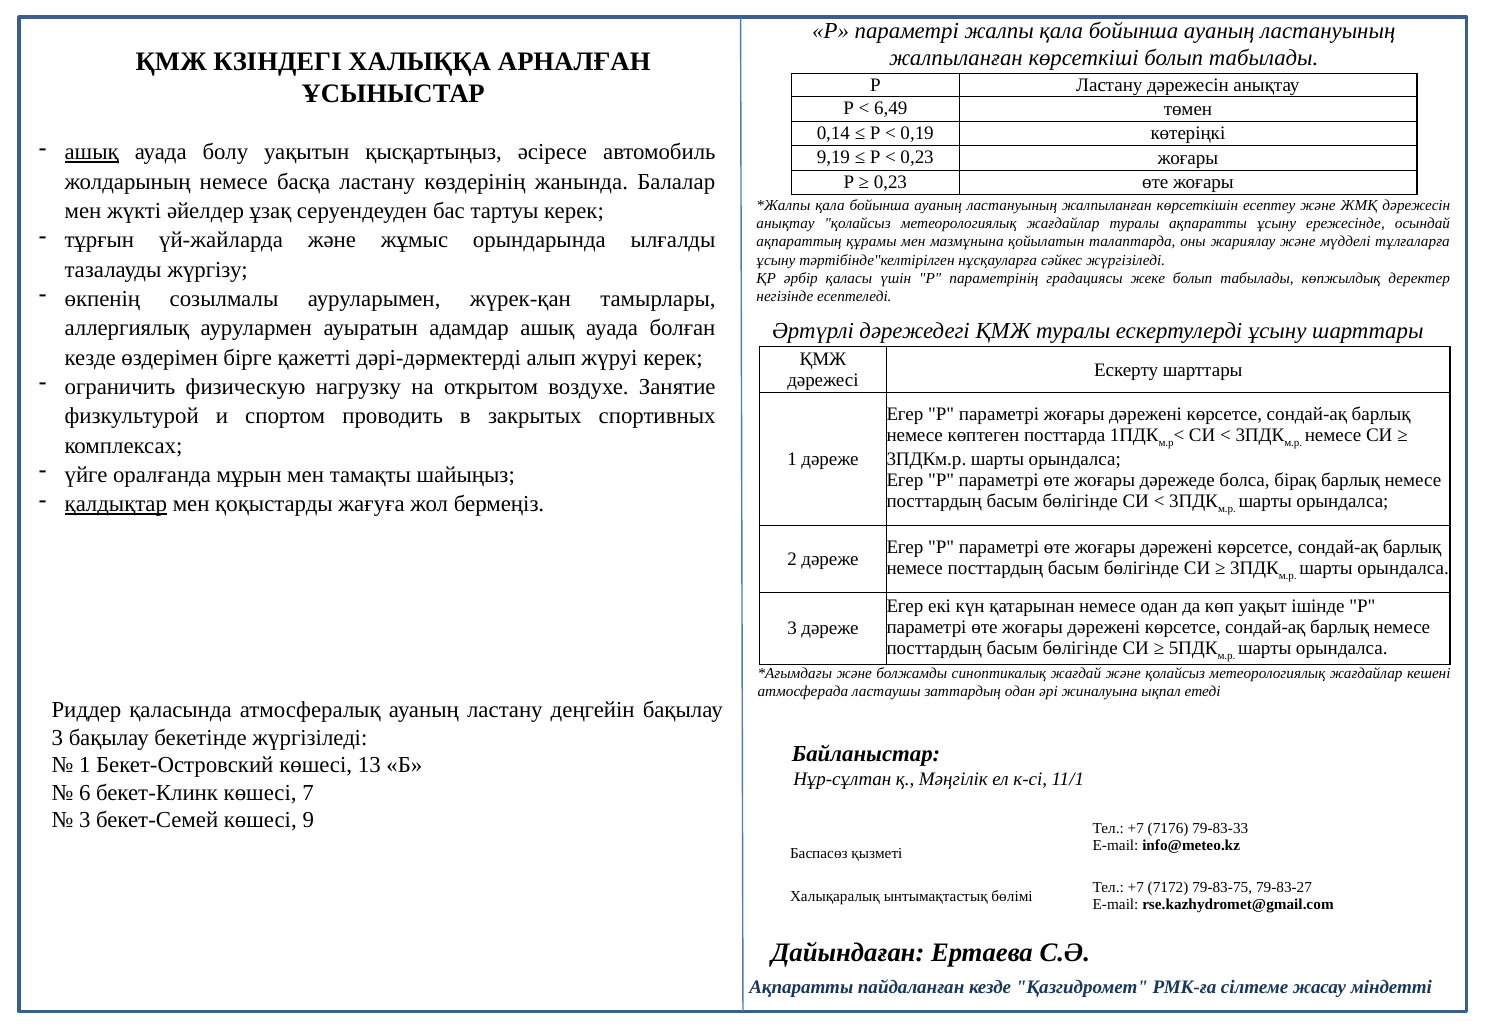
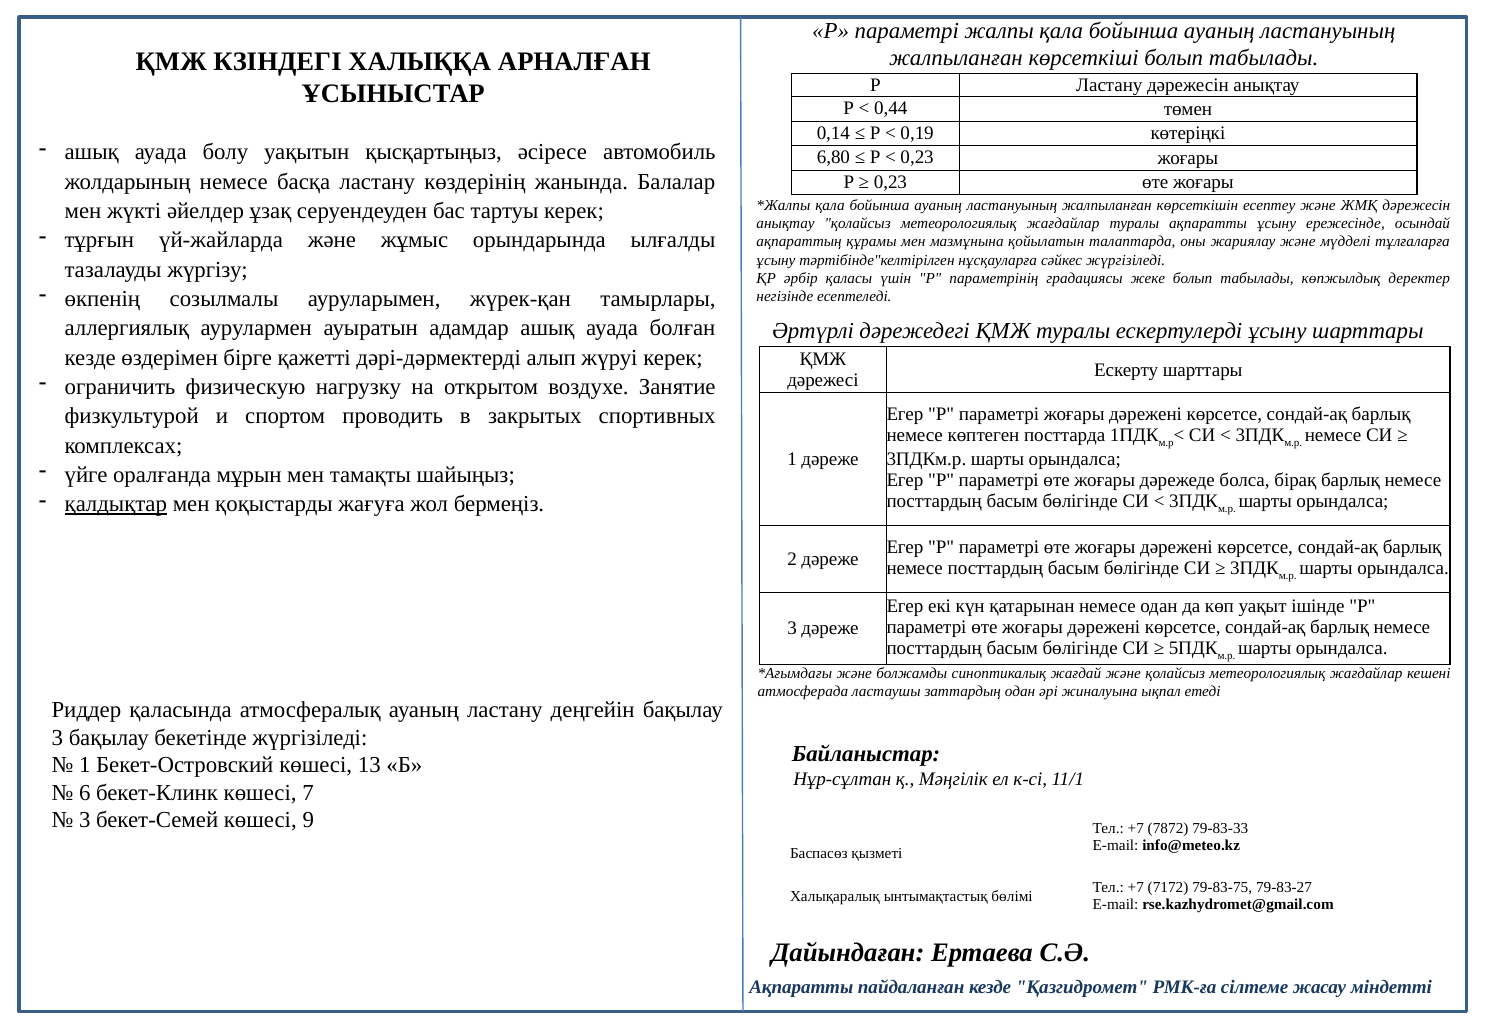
6,49: 6,49 -> 0,44
ашық at (92, 152) underline: present -> none
9,19: 9,19 -> 6,80
7176: 7176 -> 7872
